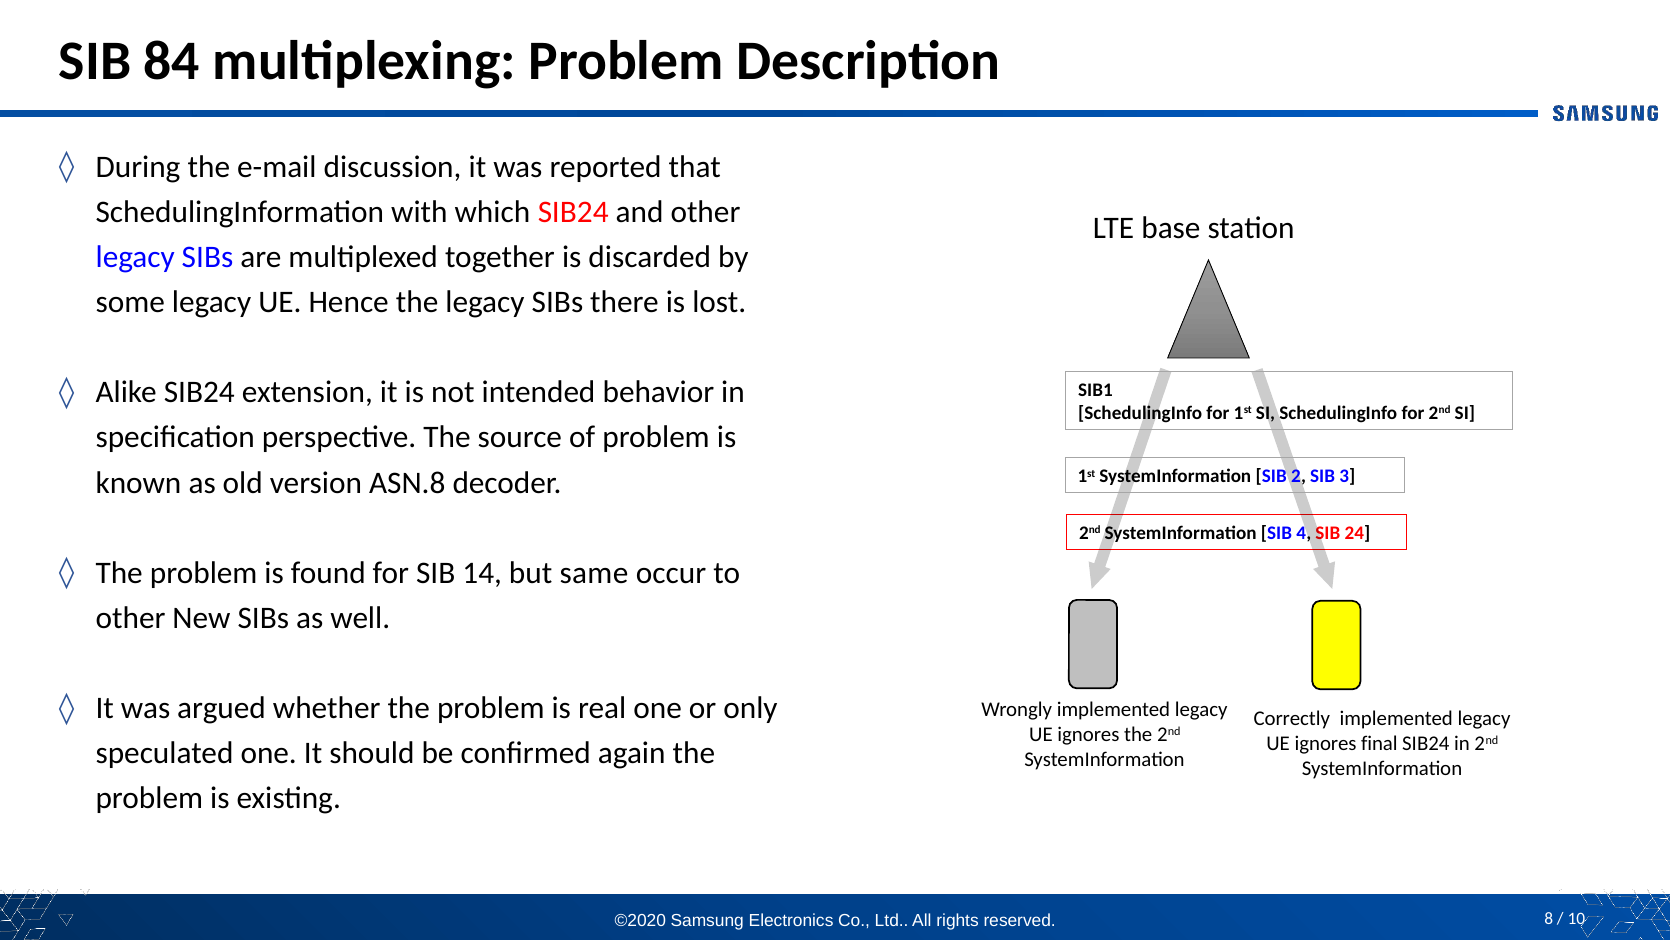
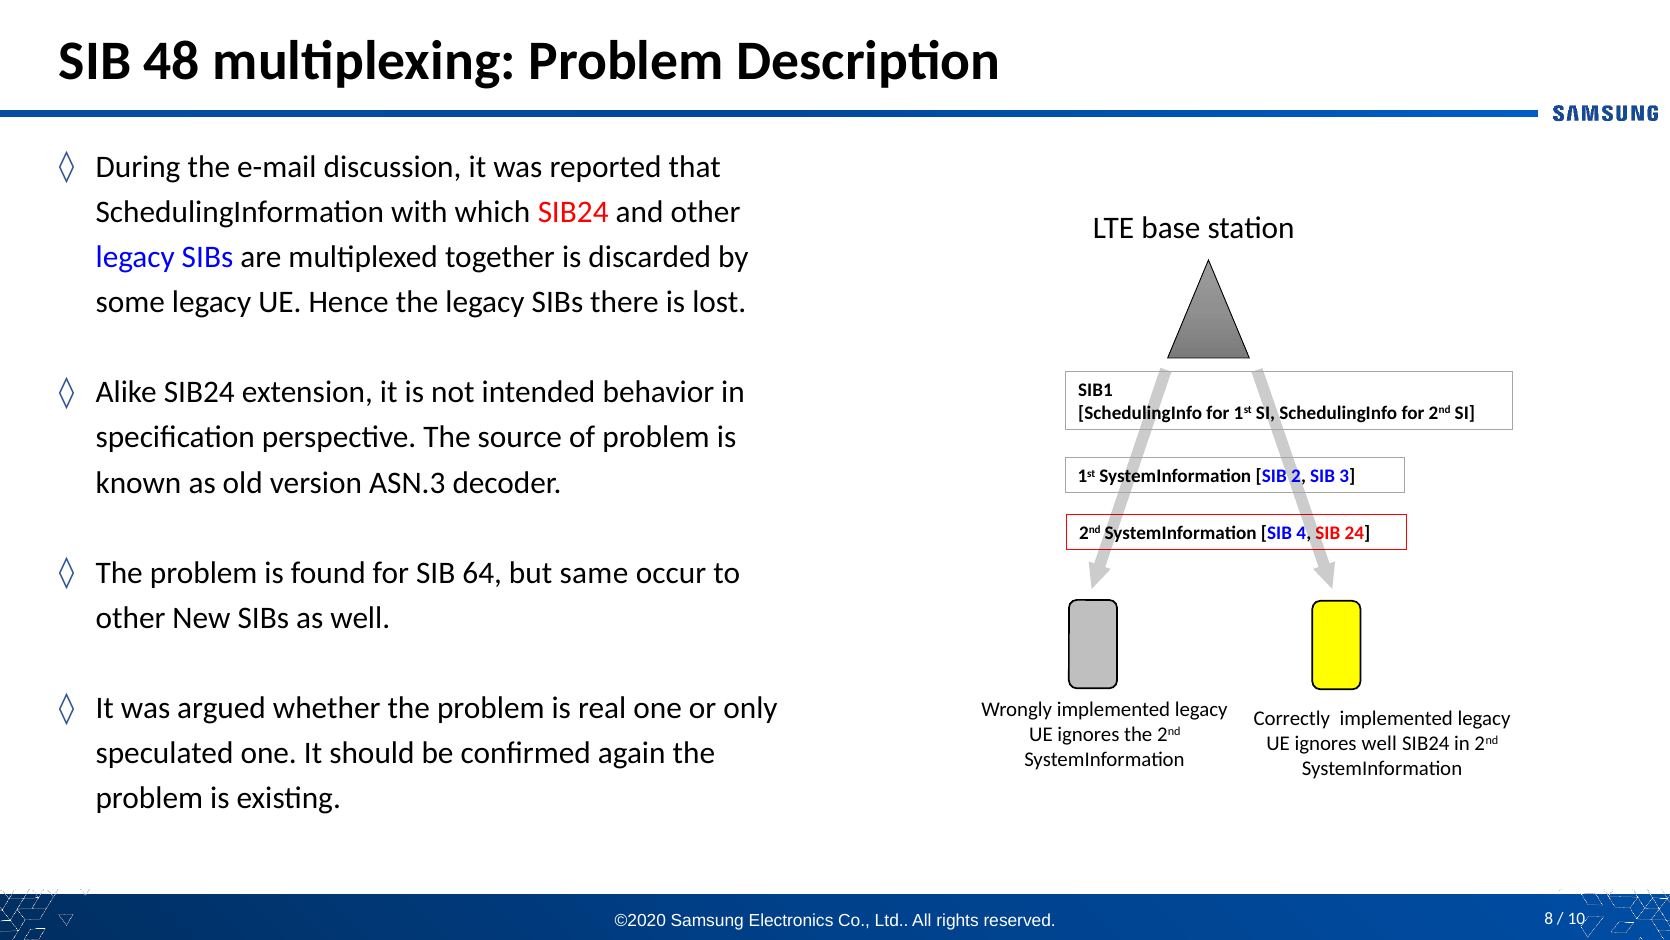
84: 84 -> 48
ASN.8: ASN.8 -> ASN.3
14: 14 -> 64
ignores final: final -> well
